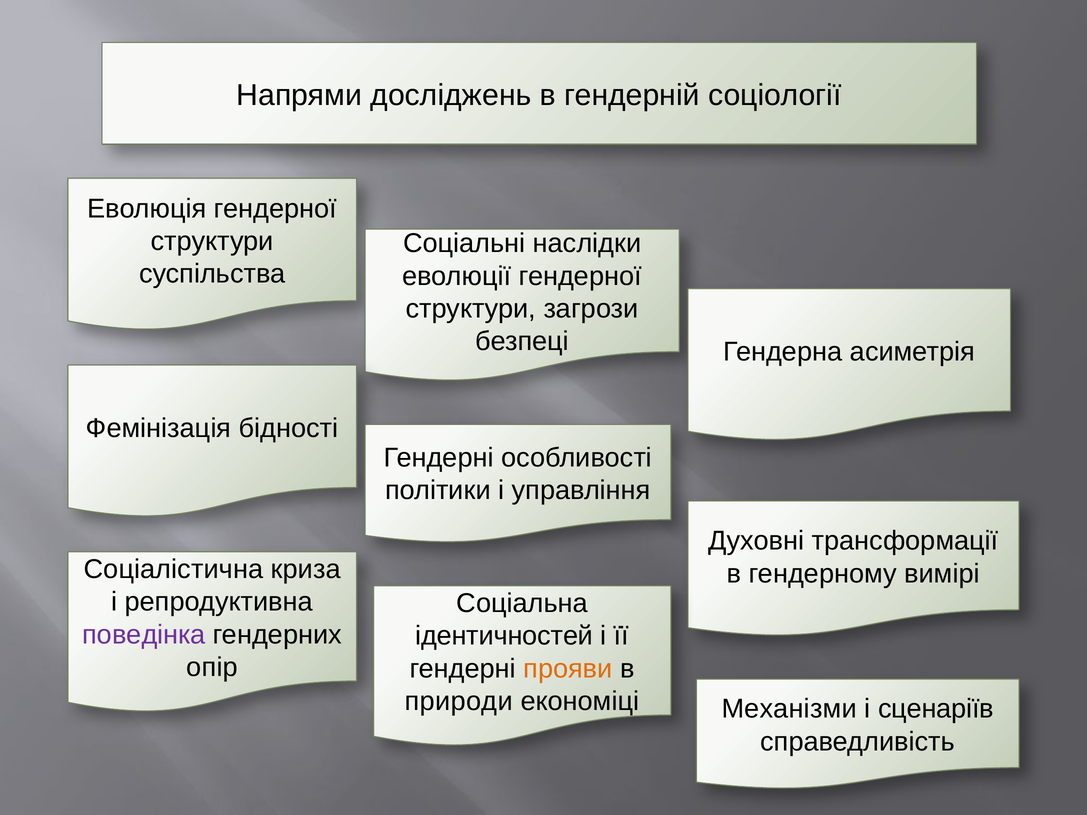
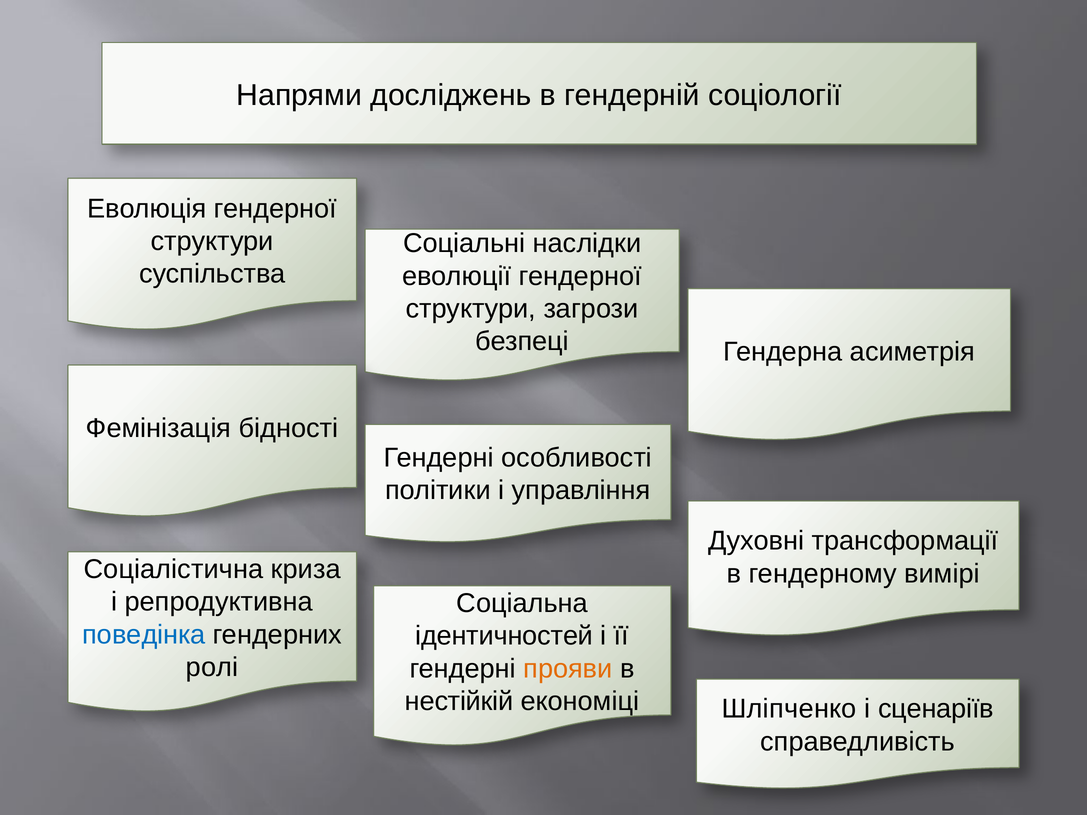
поведінка colour: purple -> blue
опір: опір -> ролі
природи: природи -> нестійкій
Механізми: Механізми -> Шліпченко
